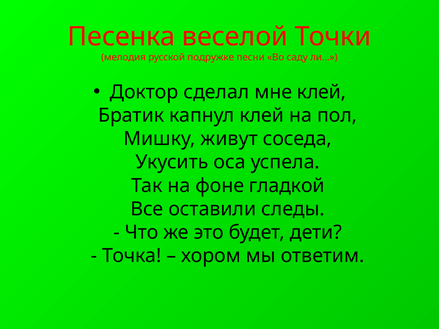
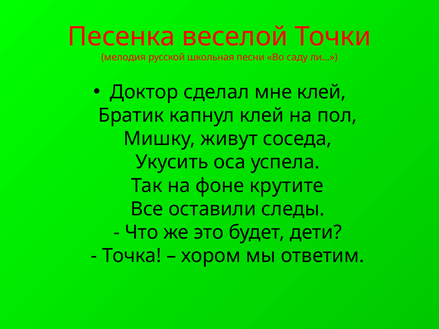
подружке: подружке -> школьная
гладкой: гладкой -> крутите
